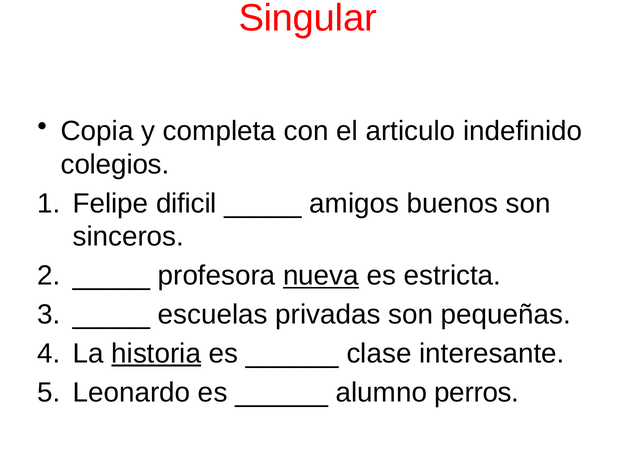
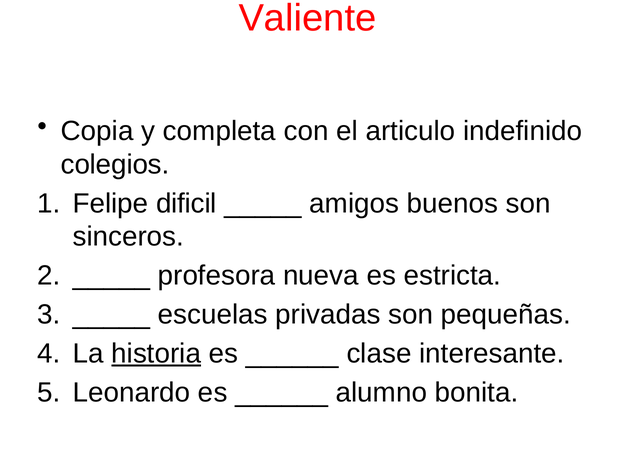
Singular: Singular -> Valiente
nueva underline: present -> none
perros: perros -> bonita
